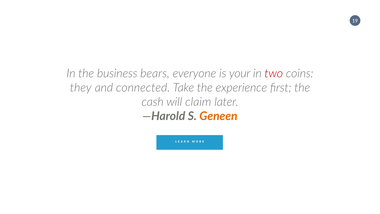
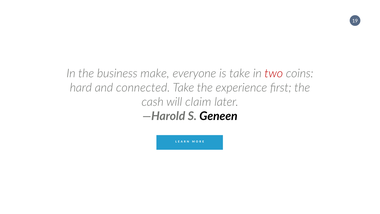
bears: bears -> make
is your: your -> take
they: they -> hard
Geneen colour: orange -> black
